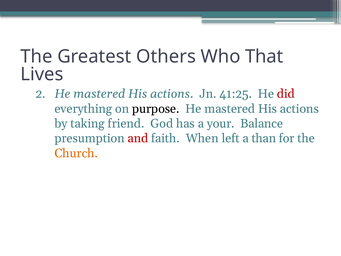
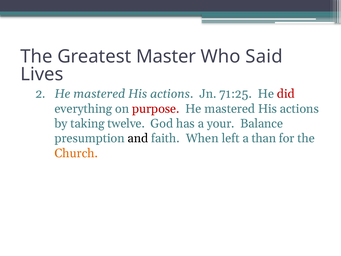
Others: Others -> Master
That: That -> Said
41:25: 41:25 -> 71:25
purpose colour: black -> red
friend: friend -> twelve
and colour: red -> black
